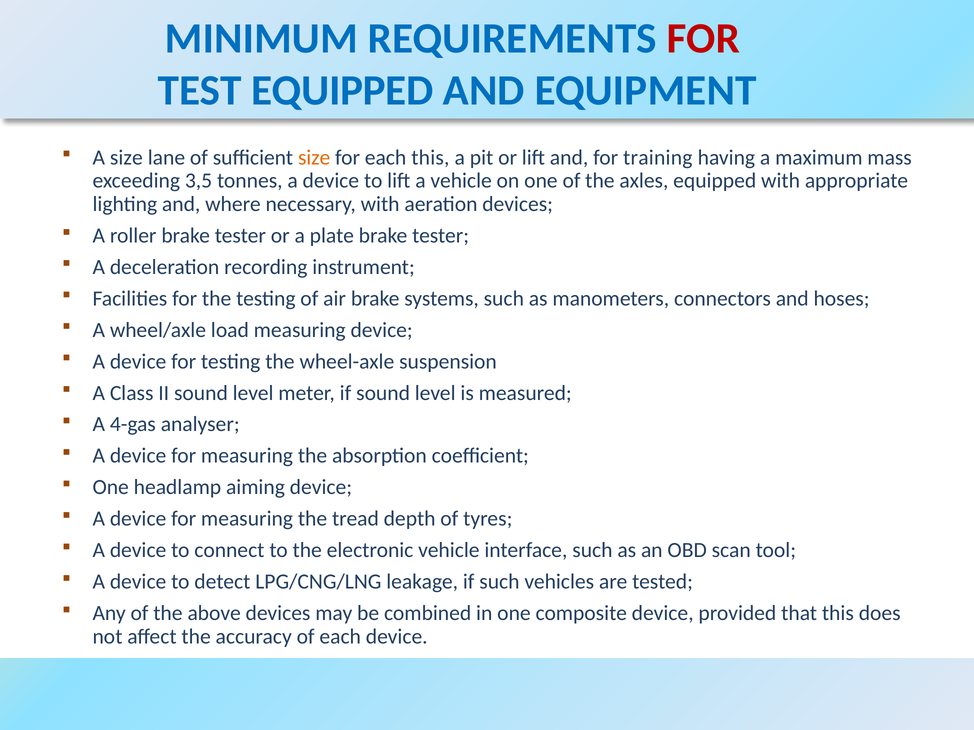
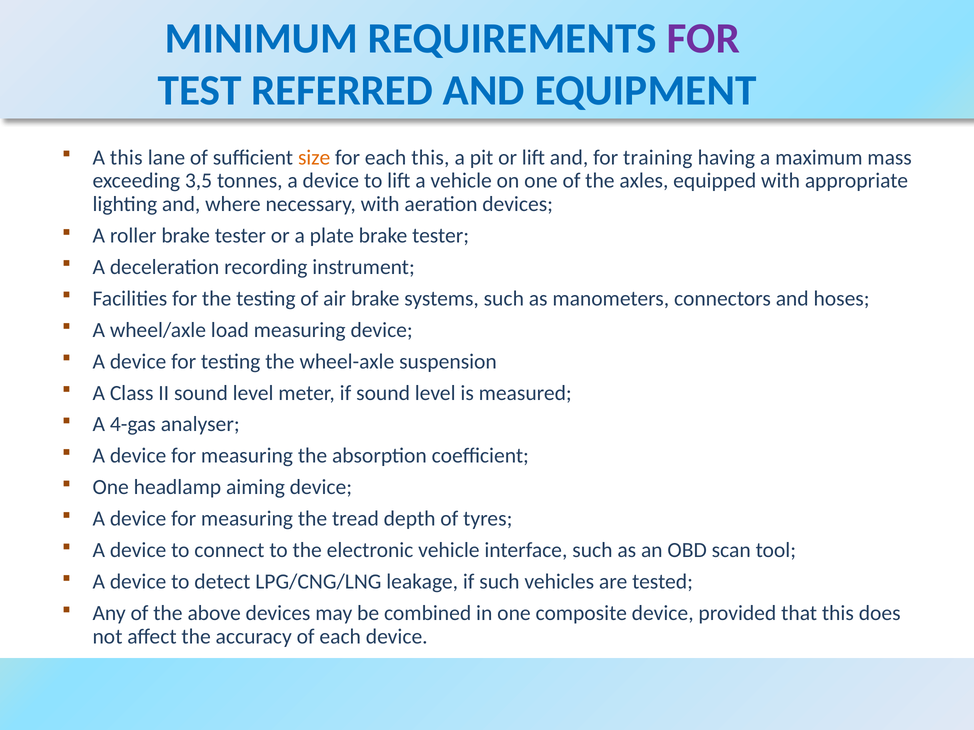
FOR at (703, 38) colour: red -> purple
TEST EQUIPPED: EQUIPPED -> REFERRED
A size: size -> this
